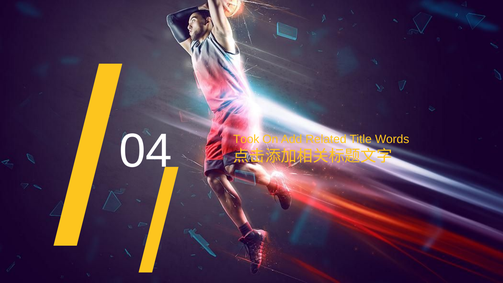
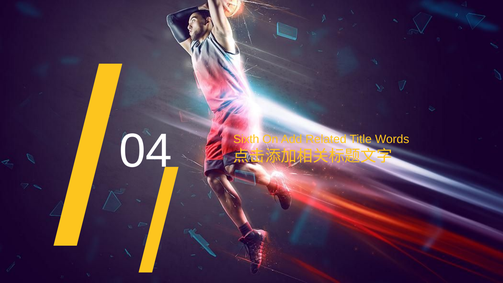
Took: Took -> Sixth
